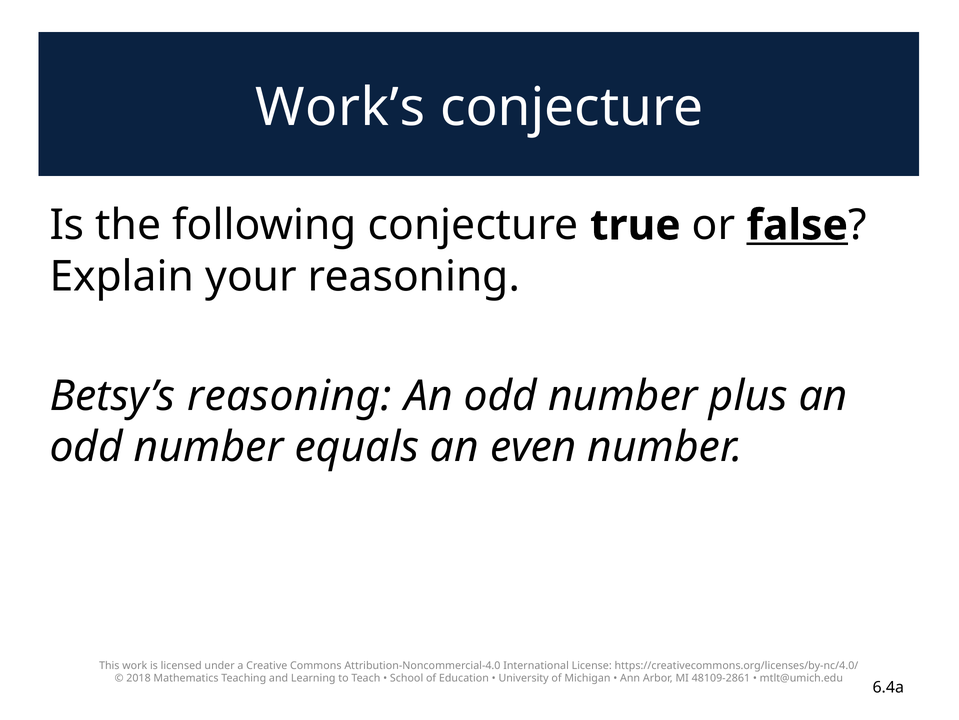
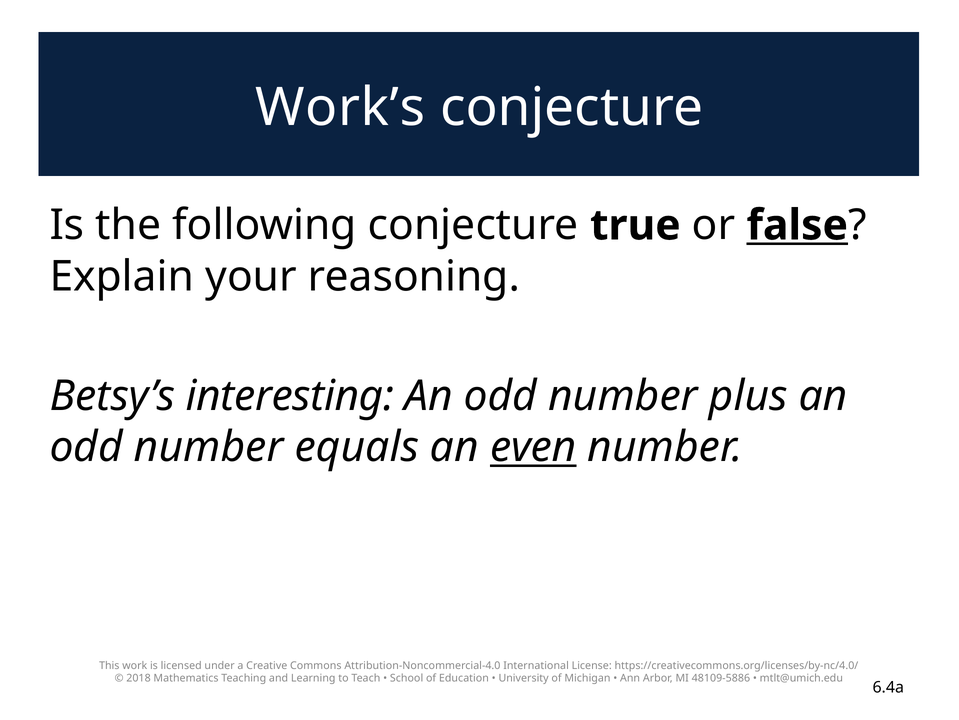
Betsy’s reasoning: reasoning -> interesting
even underline: none -> present
48109-2861: 48109-2861 -> 48109-5886
